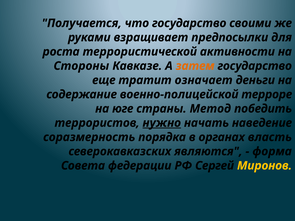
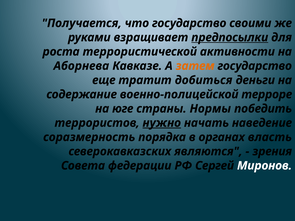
предпосылки underline: none -> present
Стороны: Стороны -> Аборнева
означает: означает -> добиться
Метод: Метод -> Нормы
форма: форма -> зрения
Миронов colour: yellow -> white
